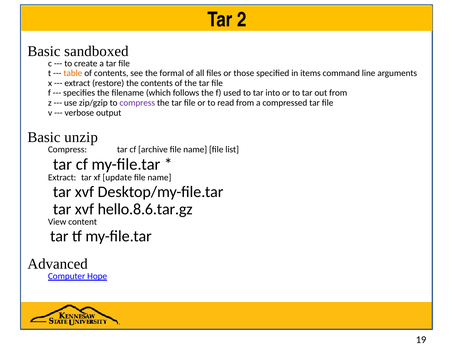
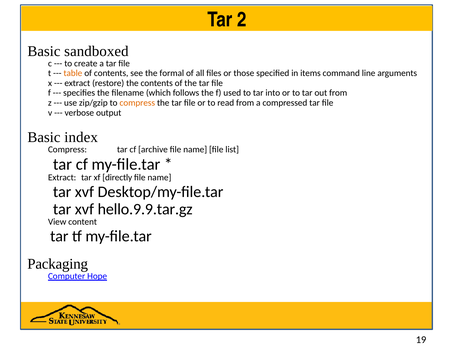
compress at (137, 103) colour: purple -> orange
unzip: unzip -> index
update: update -> directly
hello.8.6.tar.gz: hello.8.6.tar.gz -> hello.9.9.tar.gz
Advanced: Advanced -> Packaging
